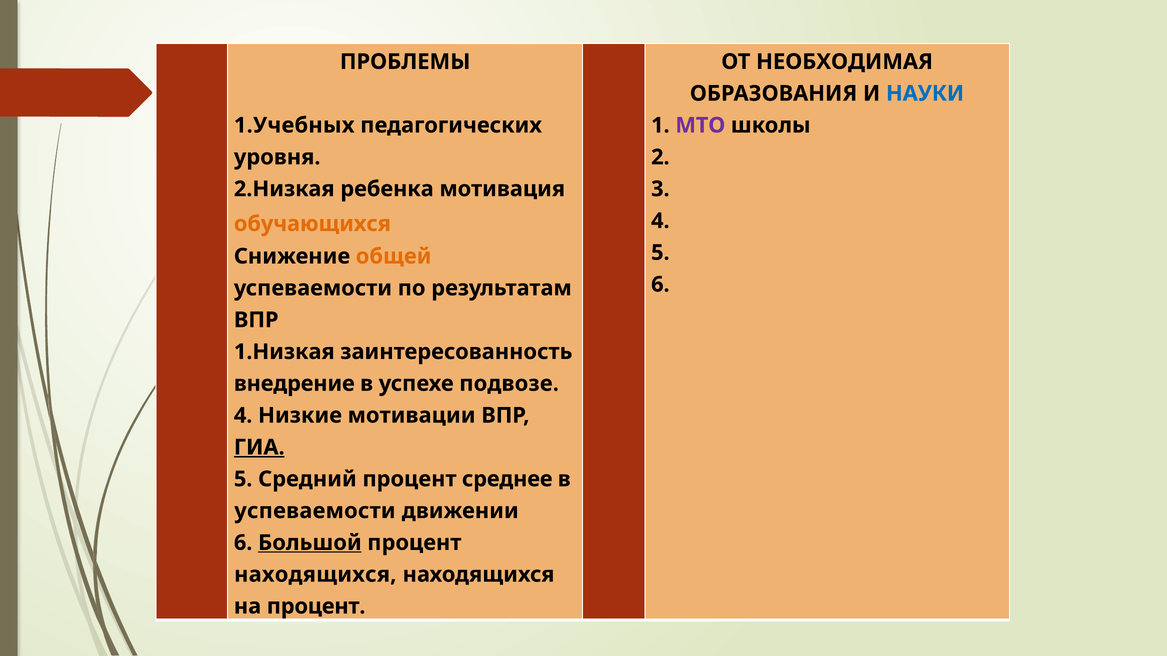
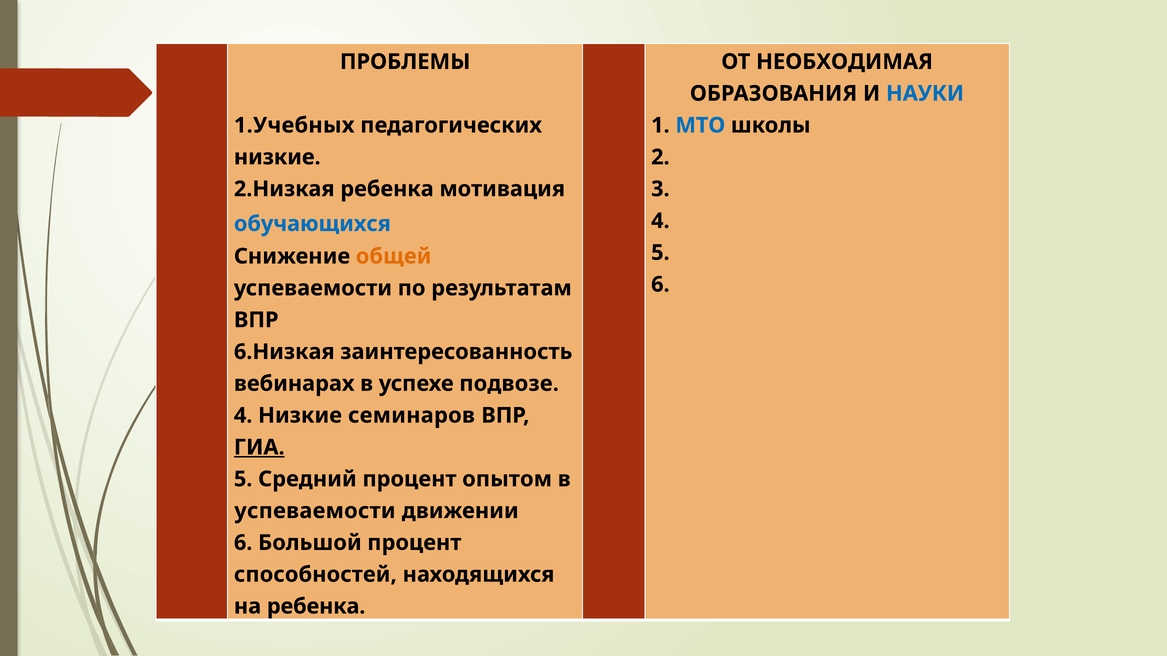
МТО colour: purple -> blue
уровня at (277, 157): уровня -> низкие
обучающихся colour: orange -> blue
1.Низкая: 1.Низкая -> 6.Низкая
внедрение: внедрение -> вебинарах
мотивации: мотивации -> семинаров
среднее: среднее -> опытом
Большой underline: present -> none
находящихся at (315, 575): находящихся -> способностей
на процент: процент -> ребенка
